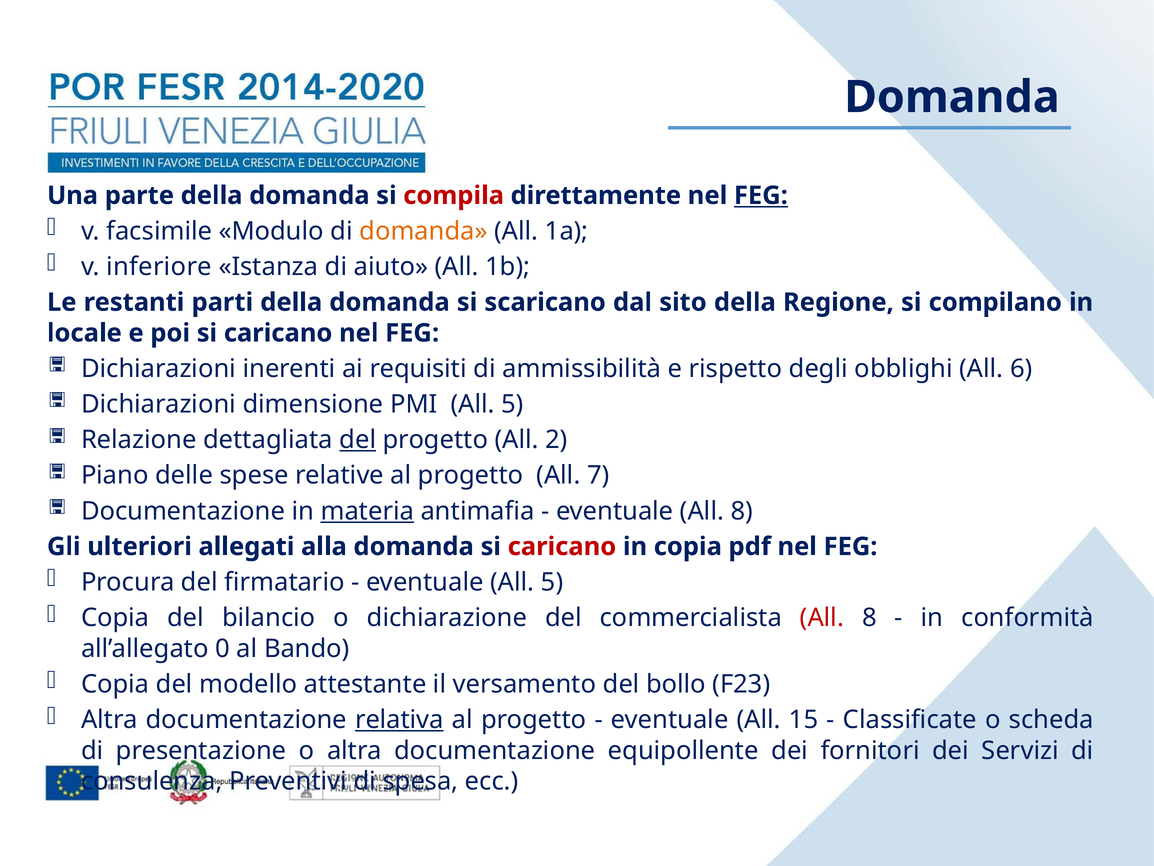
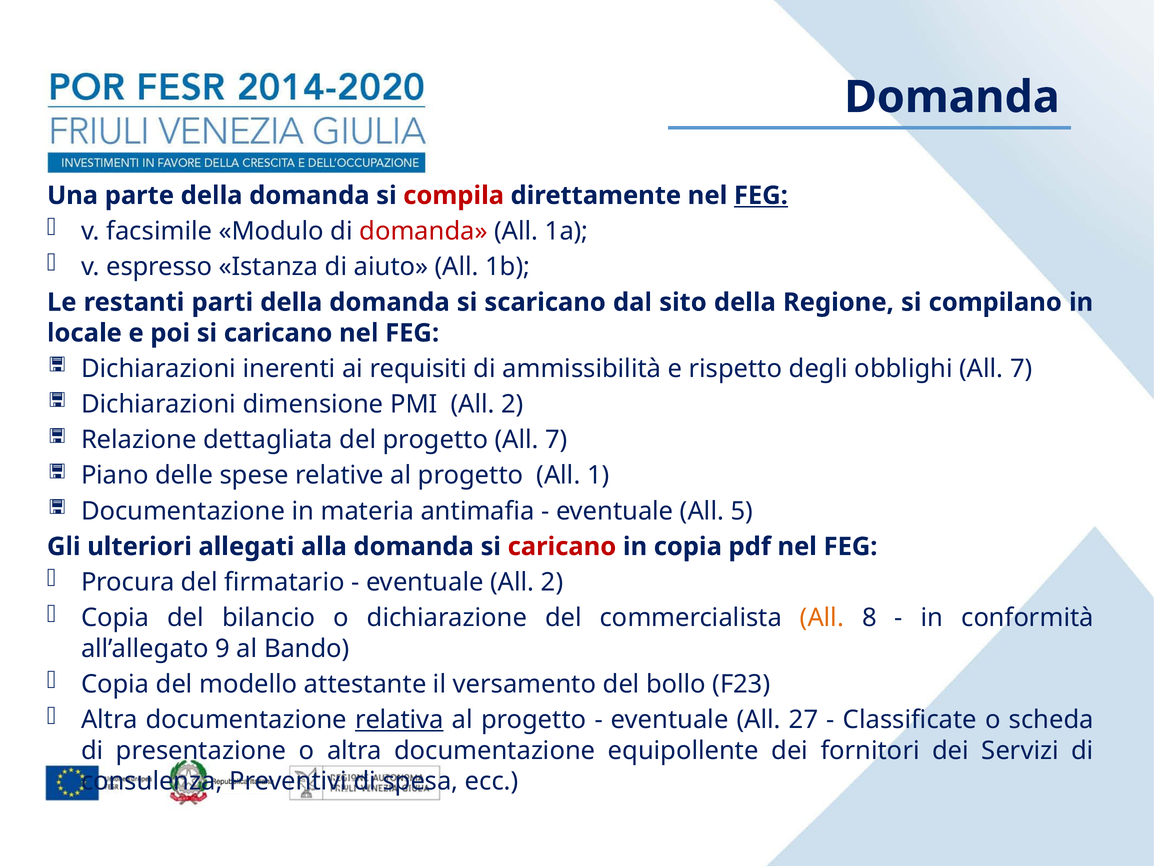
domanda at (424, 231) colour: orange -> red
inferiore: inferiore -> espresso
obblighi All 6: 6 -> 7
PMI All 5: 5 -> 2
del at (358, 440) underline: present -> none
progetto All 2: 2 -> 7
7: 7 -> 1
materia underline: present -> none
eventuale All 8: 8 -> 5
eventuale All 5: 5 -> 2
All at (822, 617) colour: red -> orange
0: 0 -> 9
15: 15 -> 27
